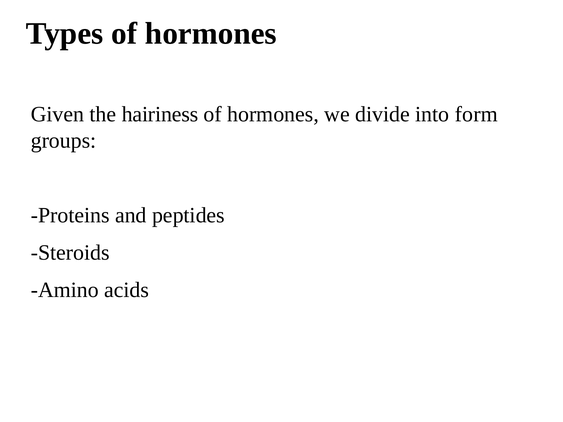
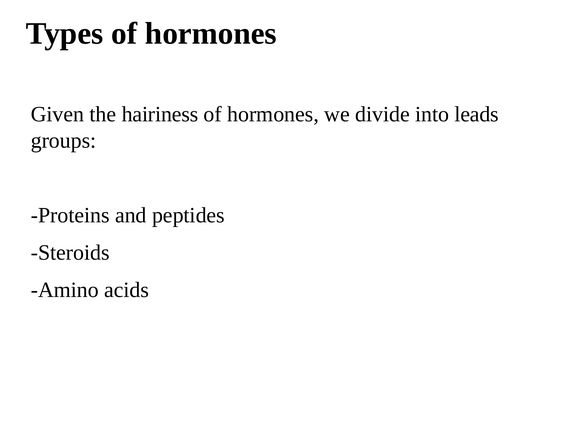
form: form -> leads
